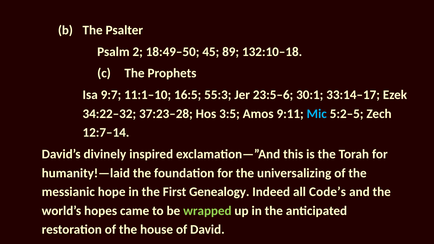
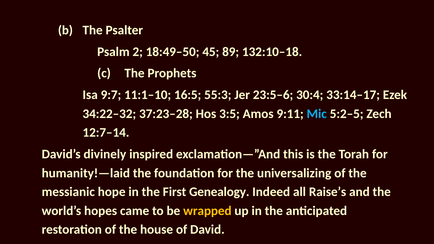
30:1: 30:1 -> 30:4
Code’s: Code’s -> Raise’s
wrapped colour: light green -> yellow
